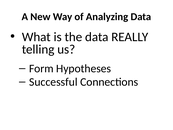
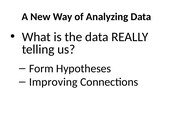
Successful: Successful -> Improving
